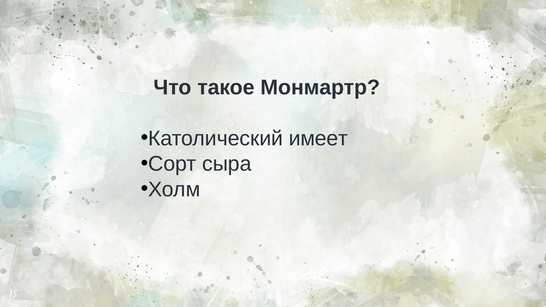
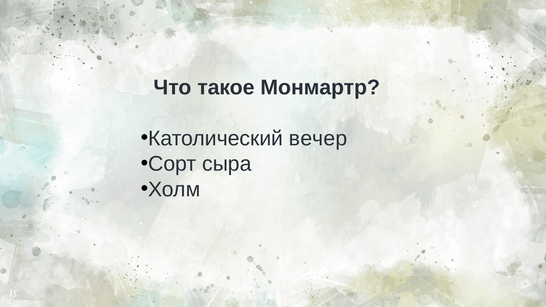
имеет: имеет -> вечер
